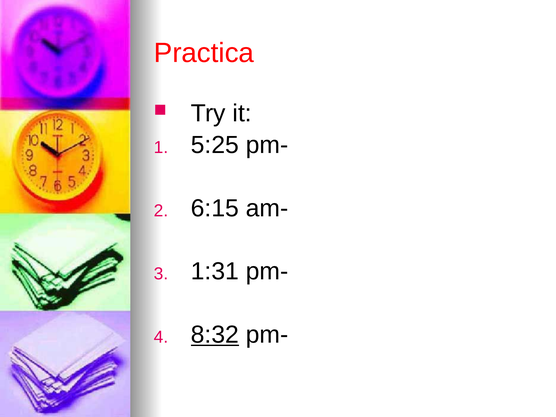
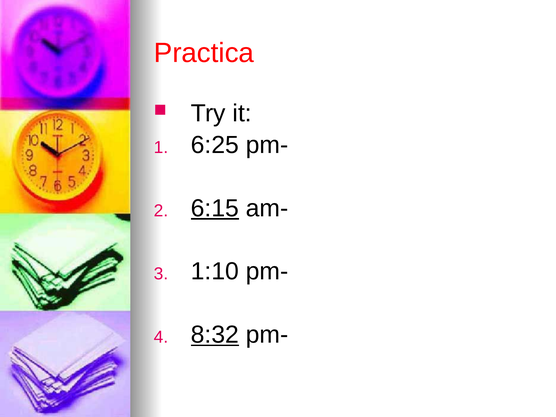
5:25: 5:25 -> 6:25
6:15 underline: none -> present
1:31: 1:31 -> 1:10
